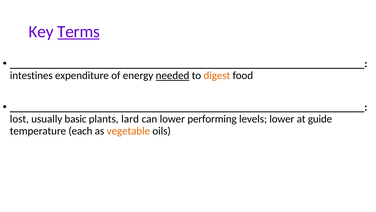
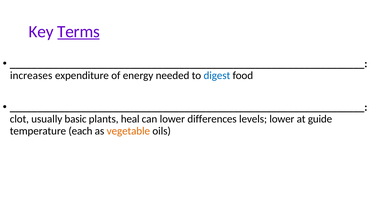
intestines: intestines -> increases
needed underline: present -> none
digest colour: orange -> blue
lost: lost -> clot
lard: lard -> heal
performing: performing -> differences
